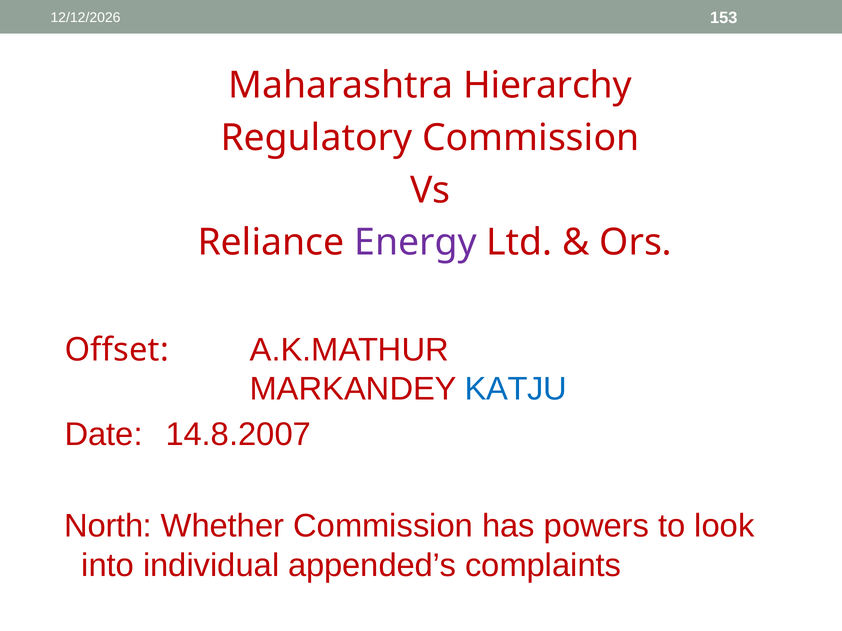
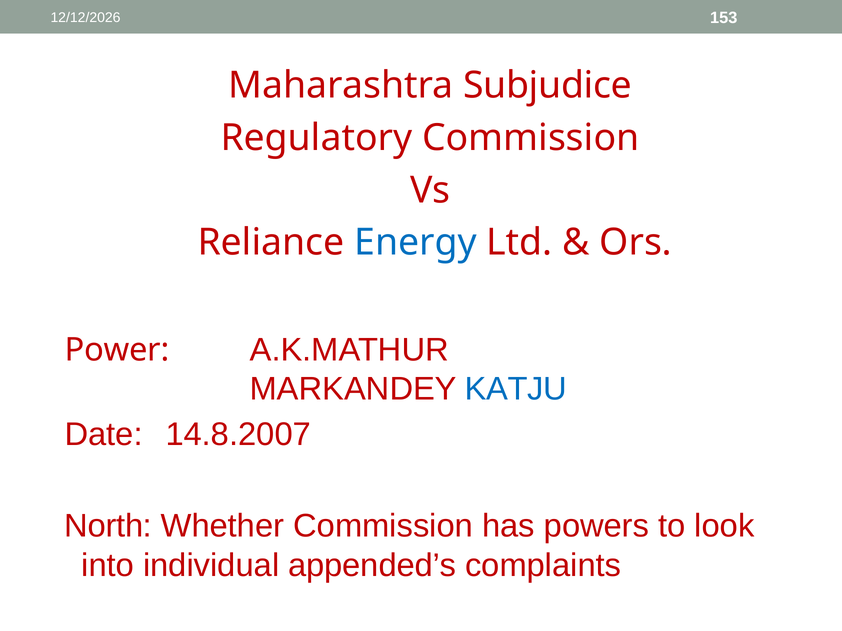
Hierarchy: Hierarchy -> Subjudice
Energy colour: purple -> blue
Offset: Offset -> Power
